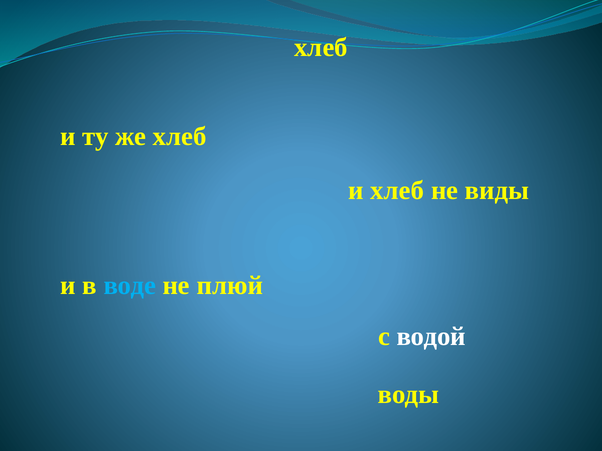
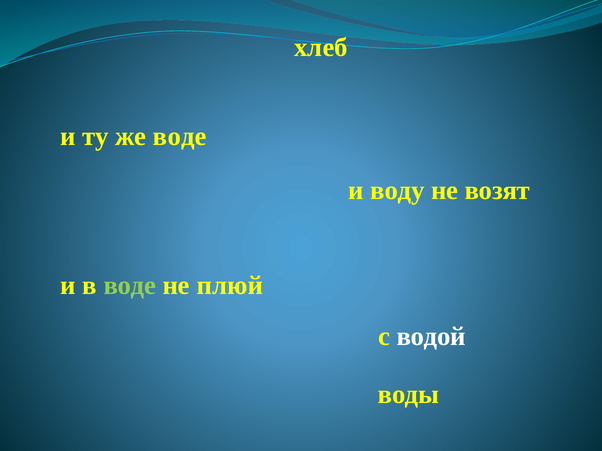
же хлеб: хлеб -> воде
и хлеб: хлеб -> воду
виды: виды -> возят
воде at (130, 286) colour: light blue -> light green
